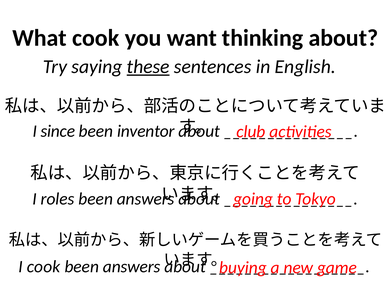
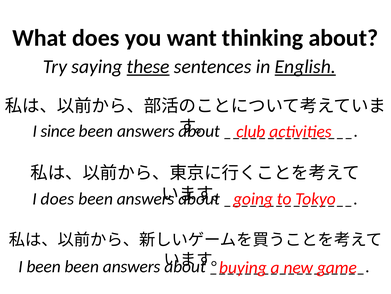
What cook: cook -> does
English underline: none -> present
inventor at (146, 131): inventor -> answers
I roles: roles -> does
I cook: cook -> been
